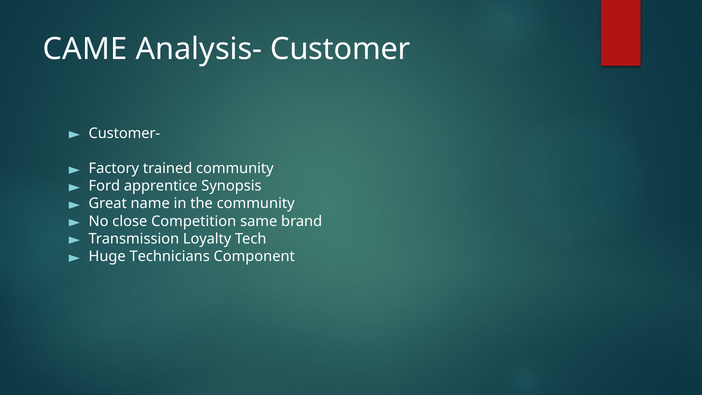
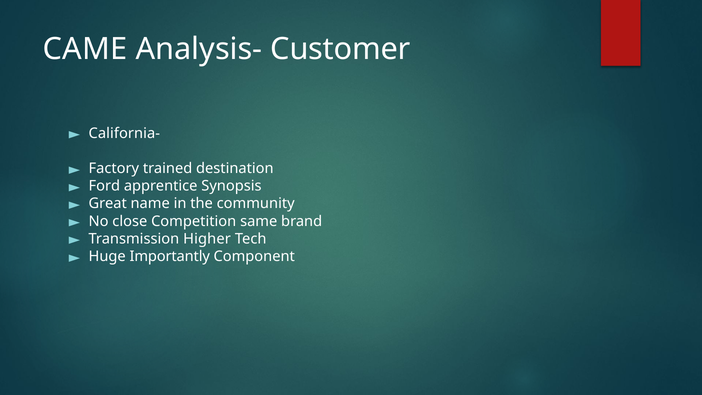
Customer-: Customer- -> California-
trained community: community -> destination
Loyalty: Loyalty -> Higher
Technicians: Technicians -> Importantly
